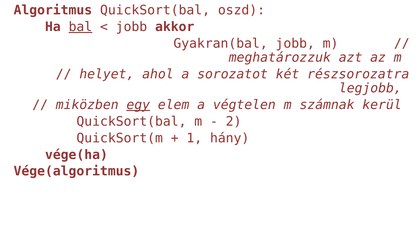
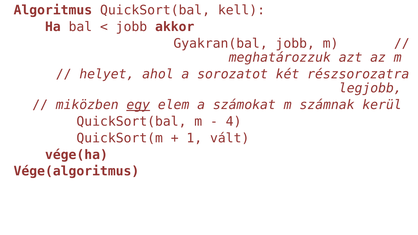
oszd: oszd -> kell
bal underline: present -> none
végtelen: végtelen -> számokat
2: 2 -> 4
hány: hány -> vált
